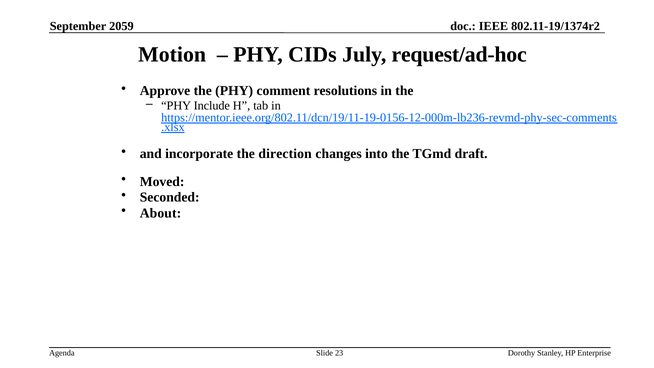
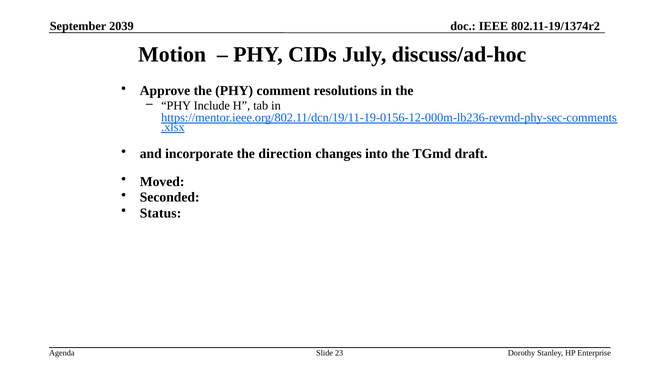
2059: 2059 -> 2039
request/ad-hoc: request/ad-hoc -> discuss/ad-hoc
About: About -> Status
